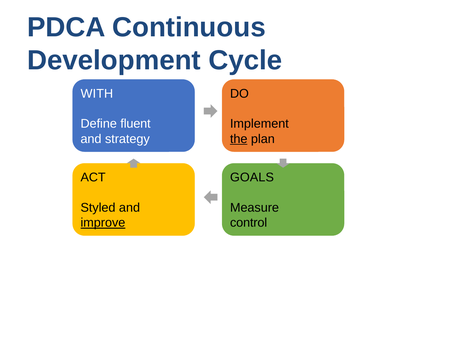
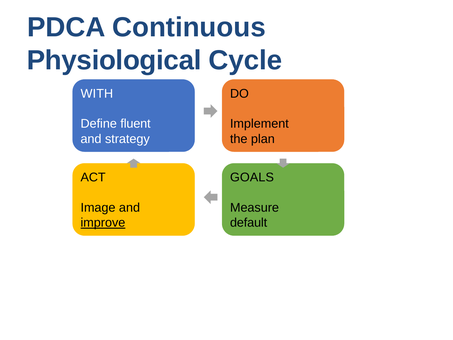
Development: Development -> Physiological
the underline: present -> none
Styled: Styled -> Image
control: control -> default
